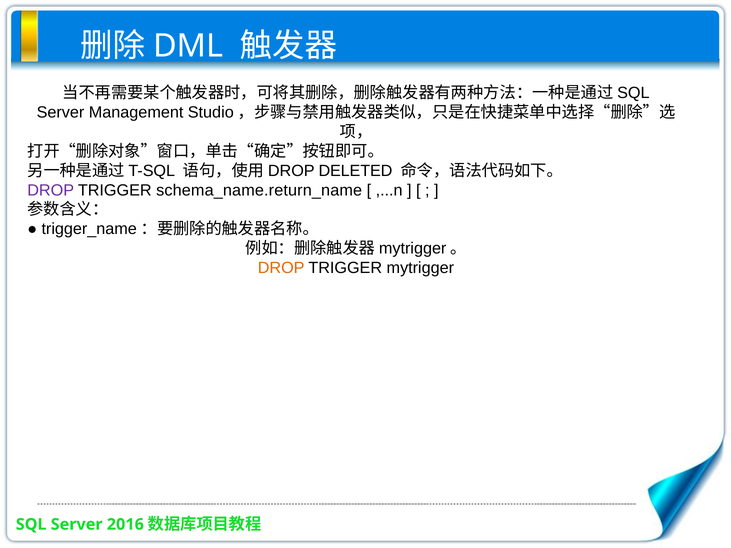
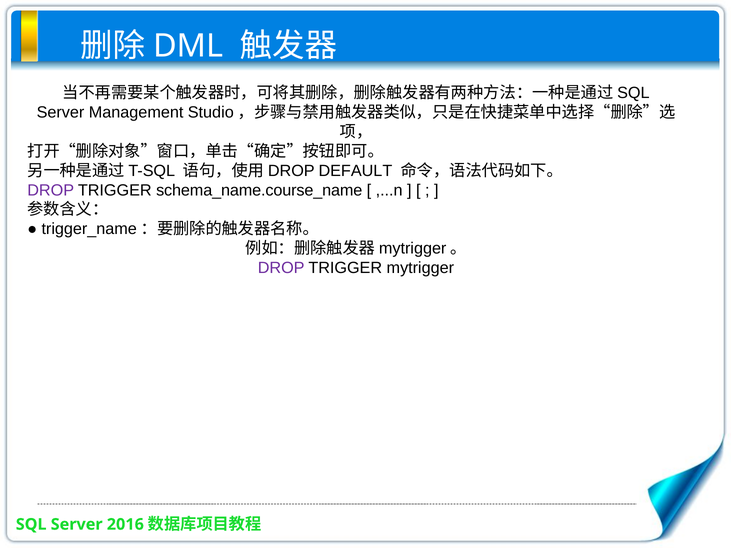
DELETED: DELETED -> DEFAULT
schema_name.return_name: schema_name.return_name -> schema_name.course_name
DROP at (281, 268) colour: orange -> purple
